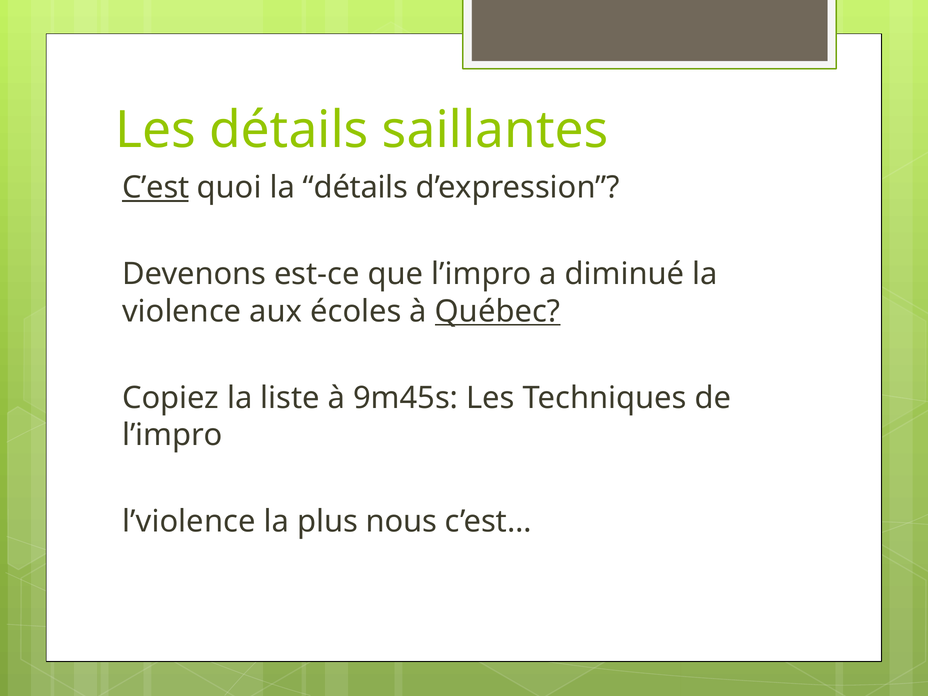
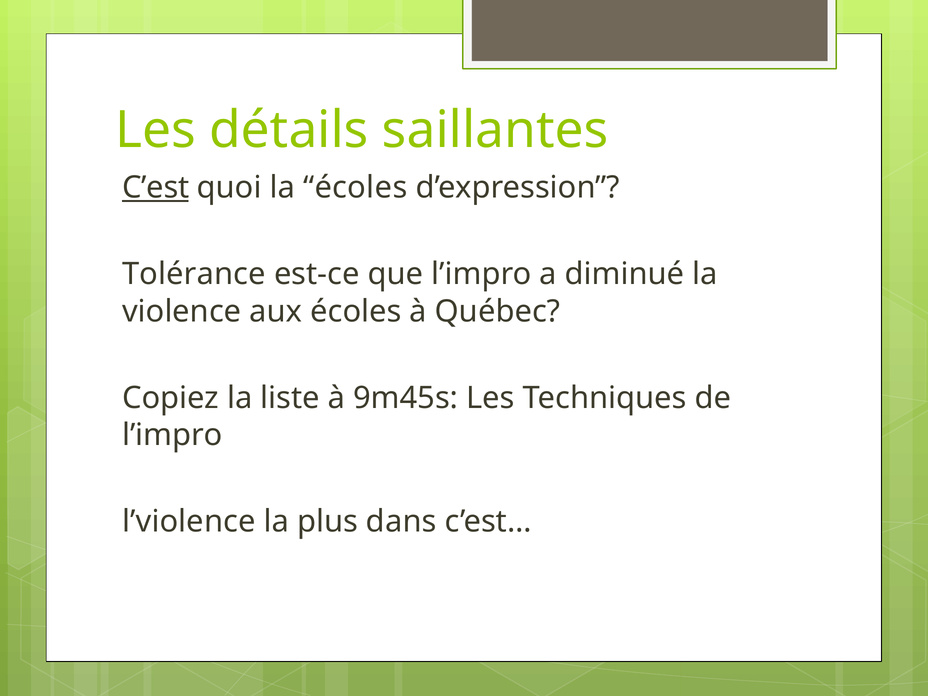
la détails: détails -> écoles
Devenons: Devenons -> Tolérance
Québec underline: present -> none
nous: nous -> dans
